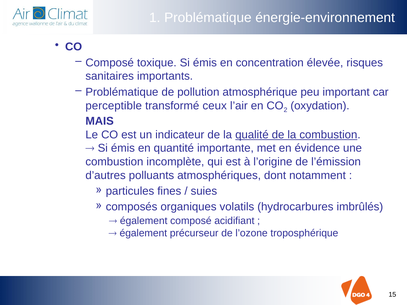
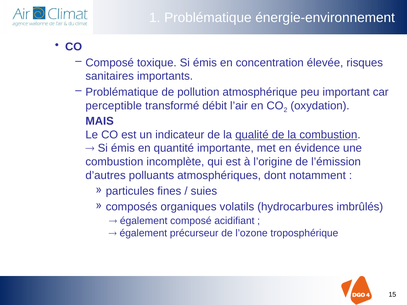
ceux: ceux -> débit
